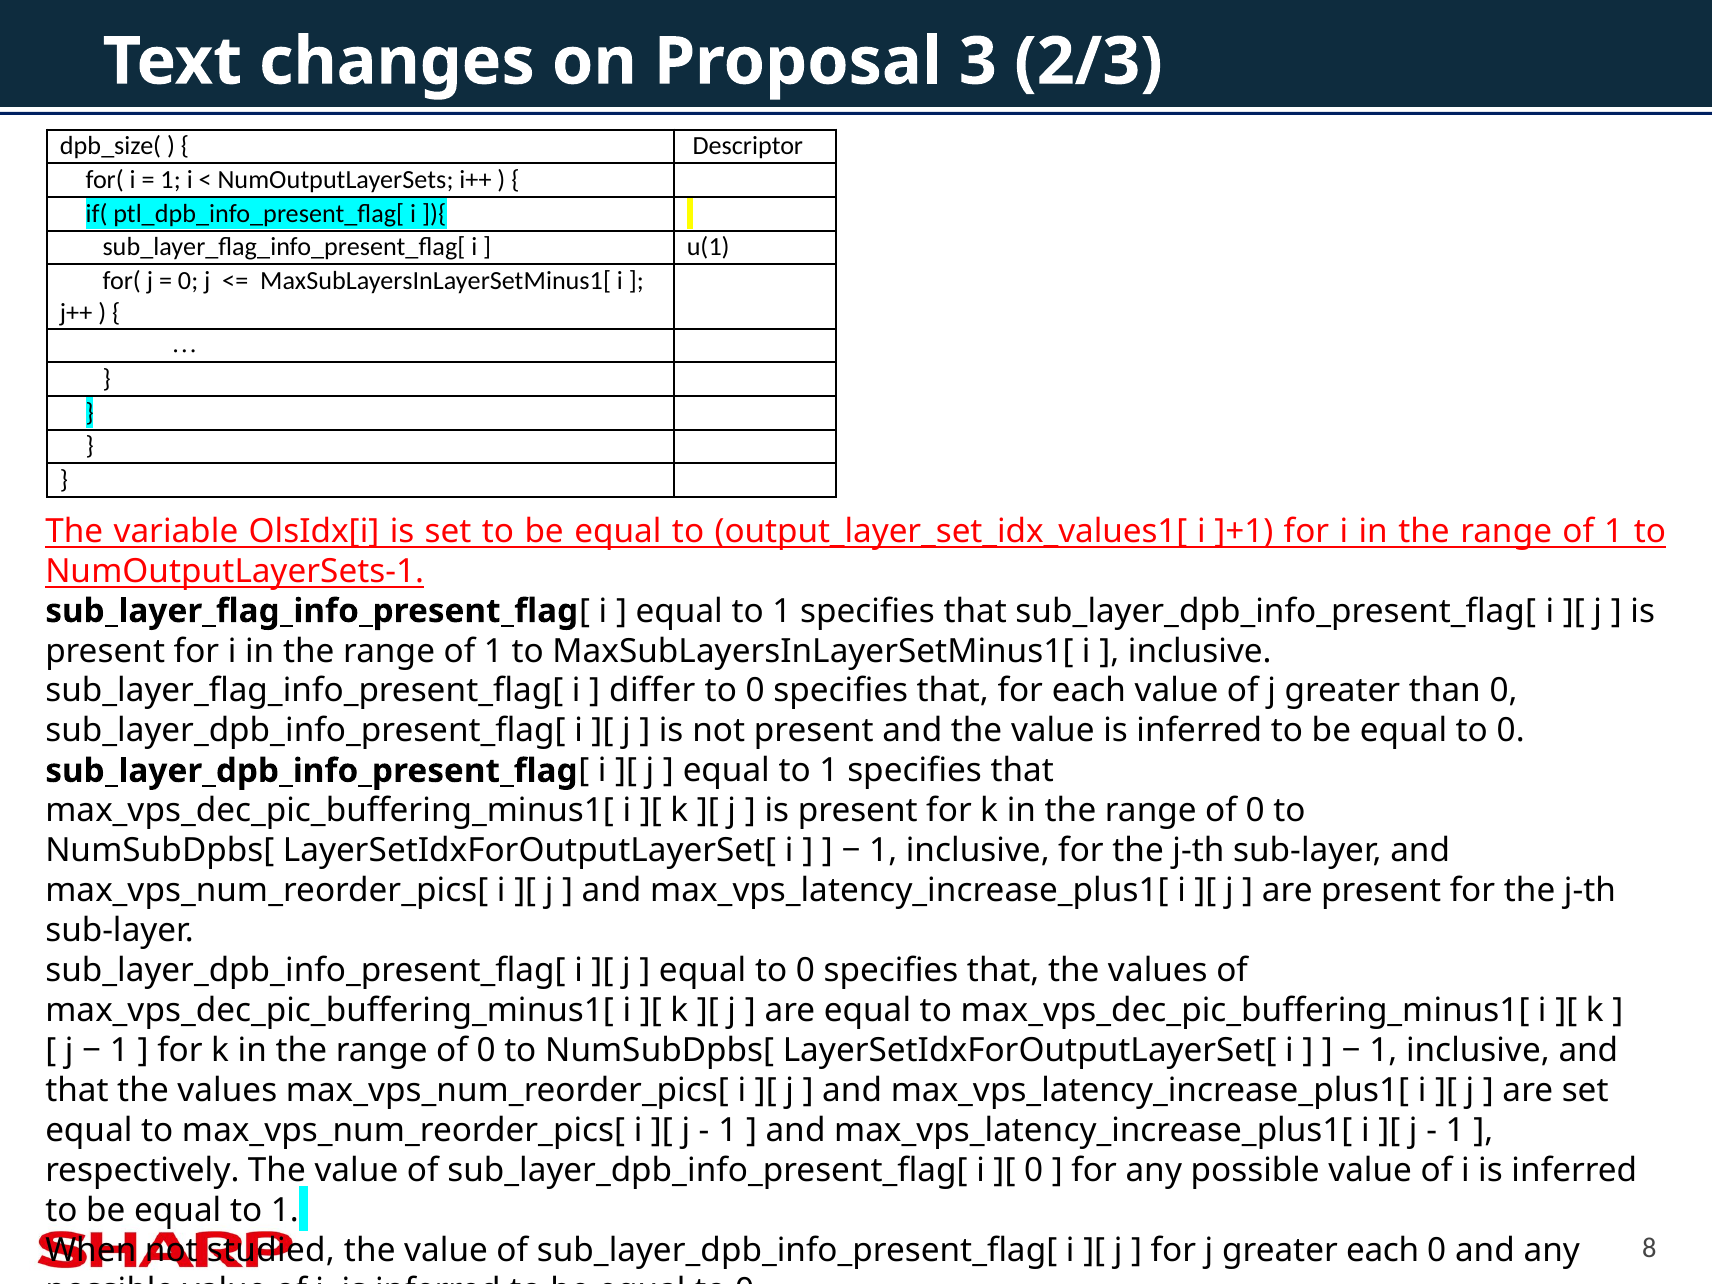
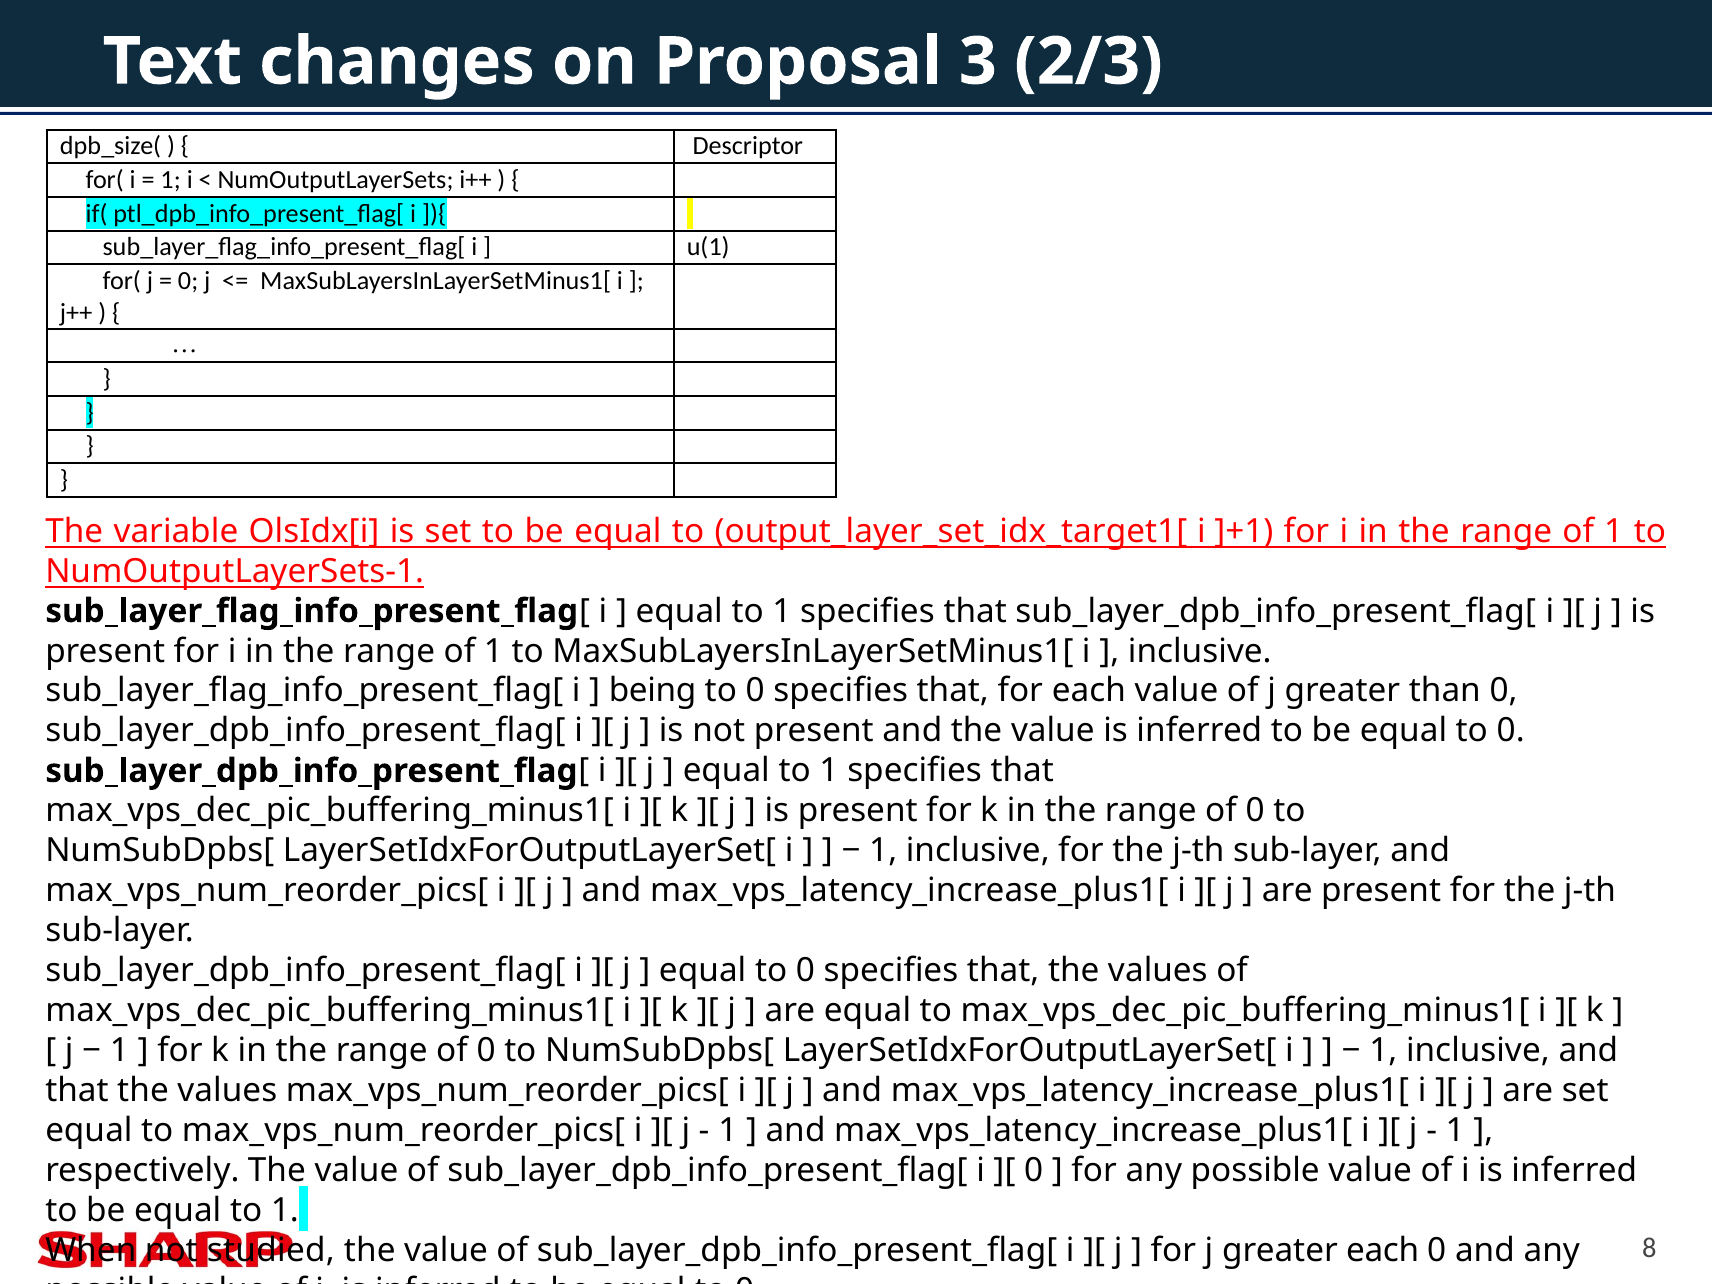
output_layer_set_idx_values1[: output_layer_set_idx_values1[ -> output_layer_set_idx_target1[
differ: differ -> being
